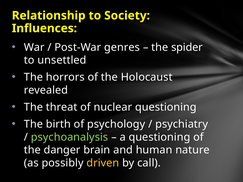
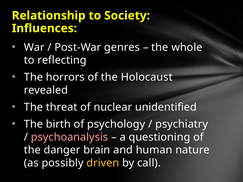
spider: spider -> whole
unsettled: unsettled -> reflecting
nuclear questioning: questioning -> unidentified
psychoanalysis colour: light green -> pink
